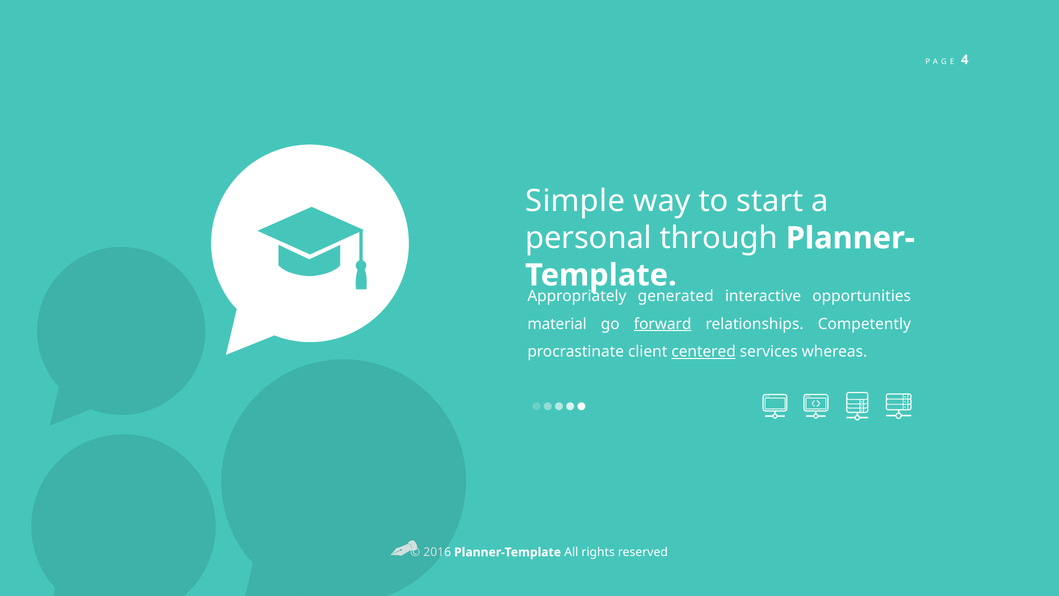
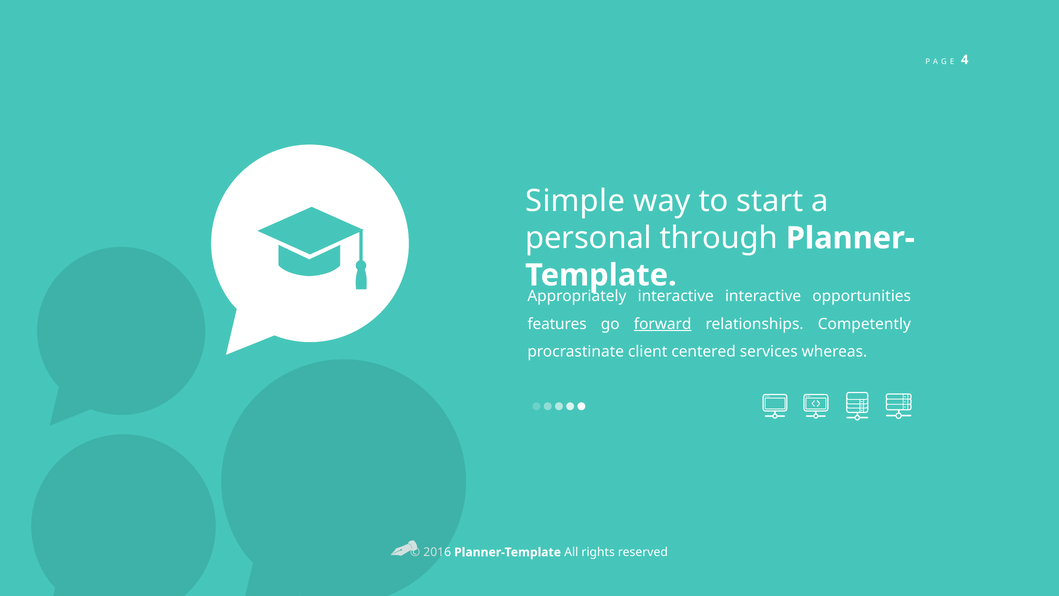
generated at (676, 296): generated -> interactive
material: material -> features
centered underline: present -> none
